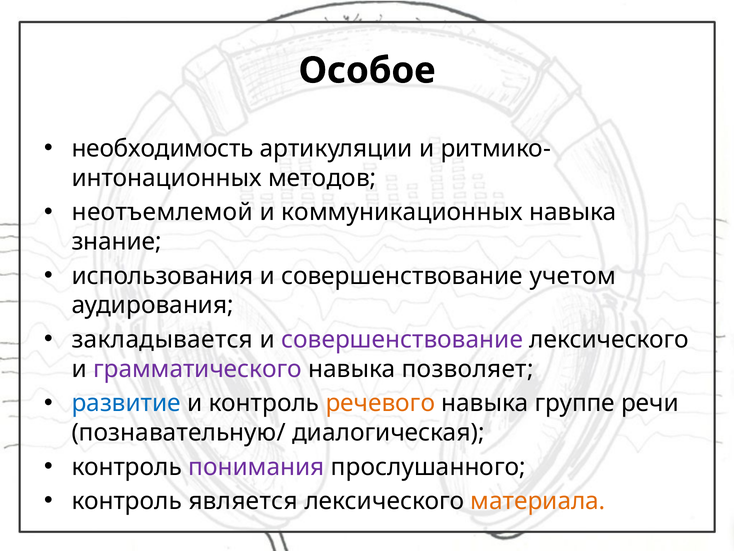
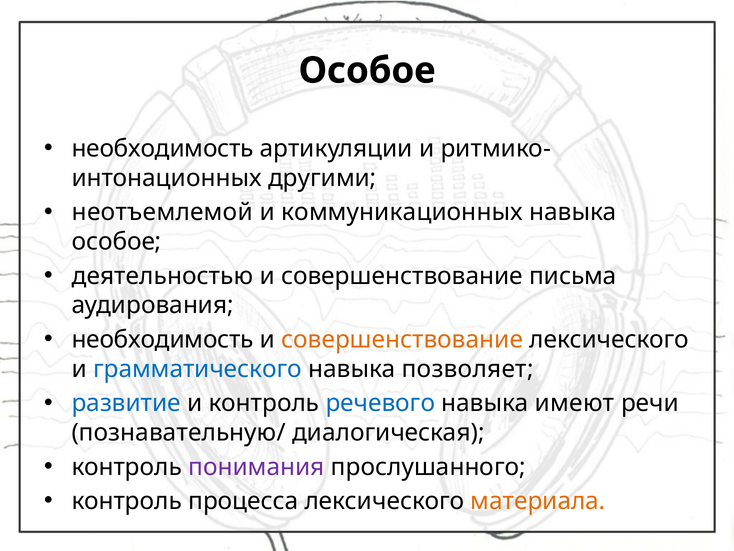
методов: методов -> другими
знание at (117, 241): знание -> особое
использования: использования -> деятельностью
учетом: учетом -> письма
закладывается at (162, 339): закладывается -> необходимость
совершенствование at (402, 339) colour: purple -> orange
грамматического colour: purple -> blue
речевого colour: orange -> blue
группе: группе -> имеют
является: является -> процесса
